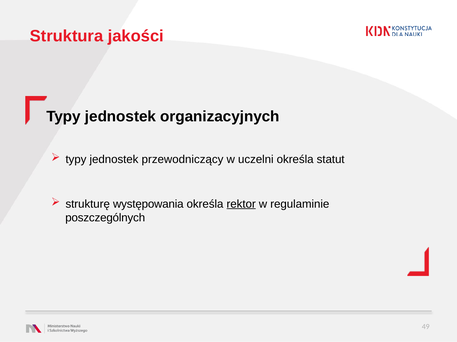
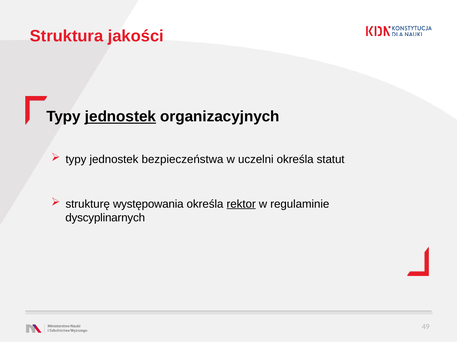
jednostek at (121, 117) underline: none -> present
przewodniczący: przewodniczący -> bezpieczeństwa
poszczególnych: poszczególnych -> dyscyplinarnych
